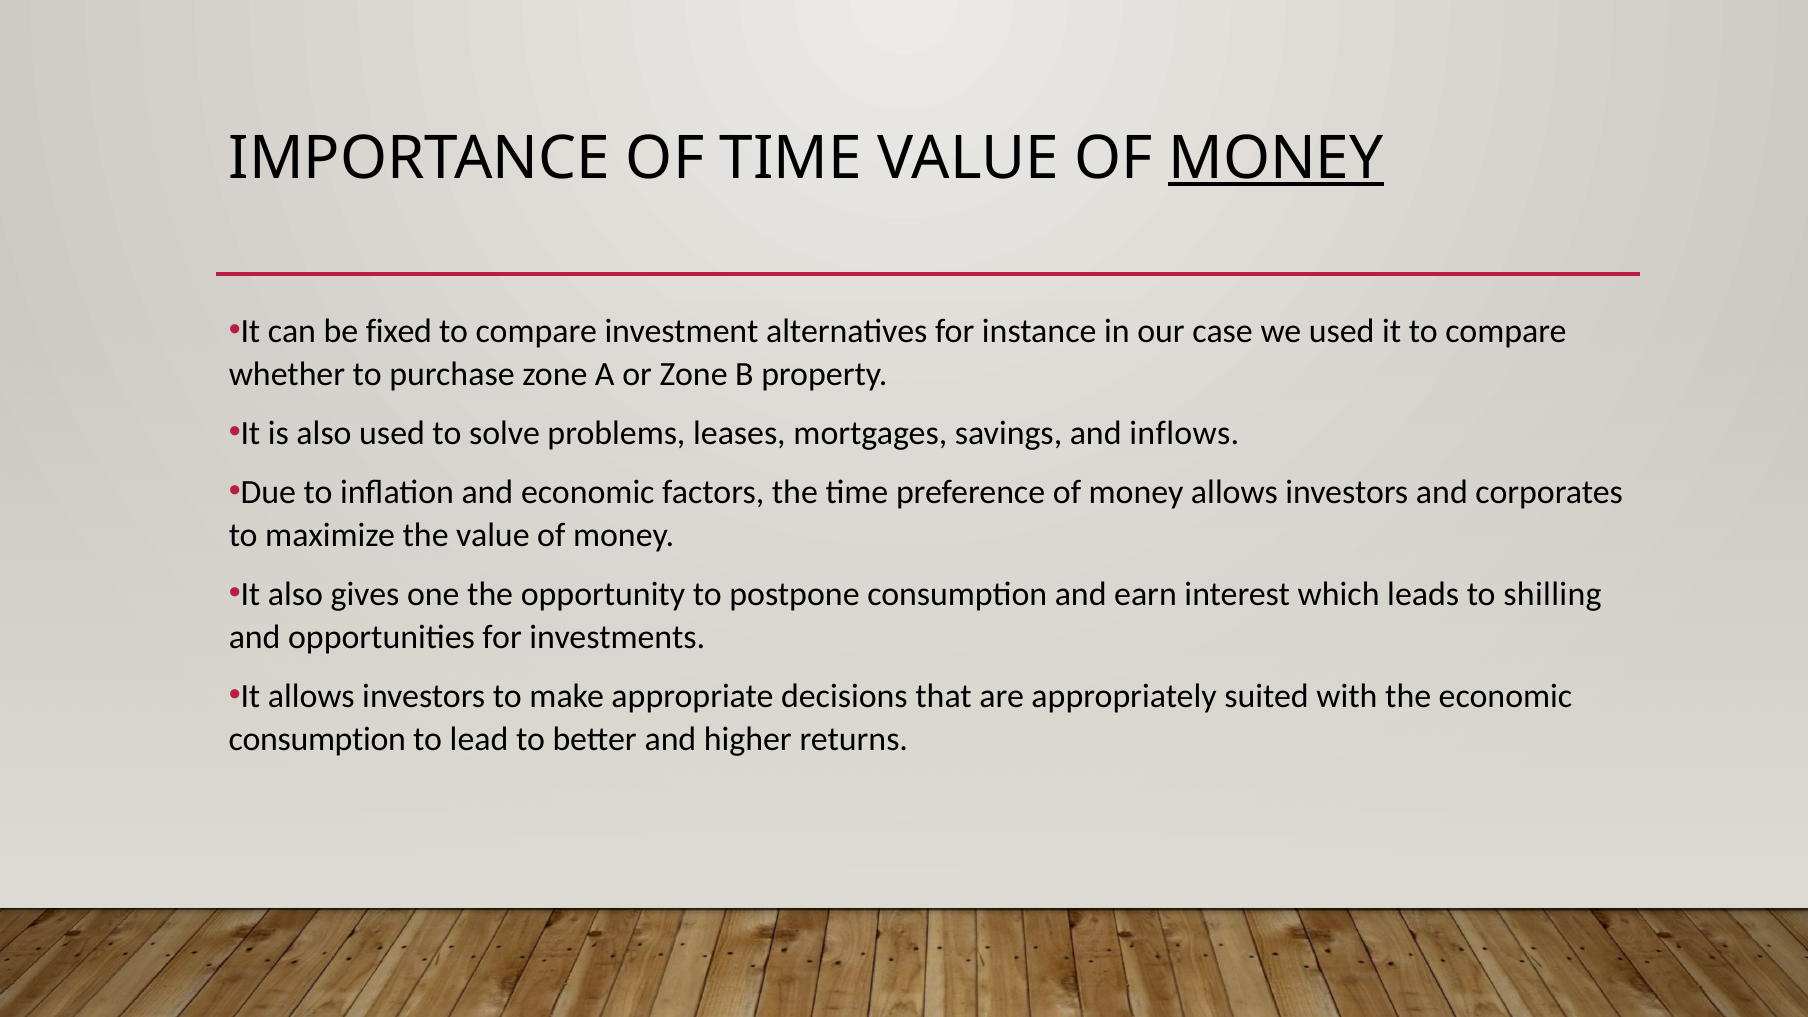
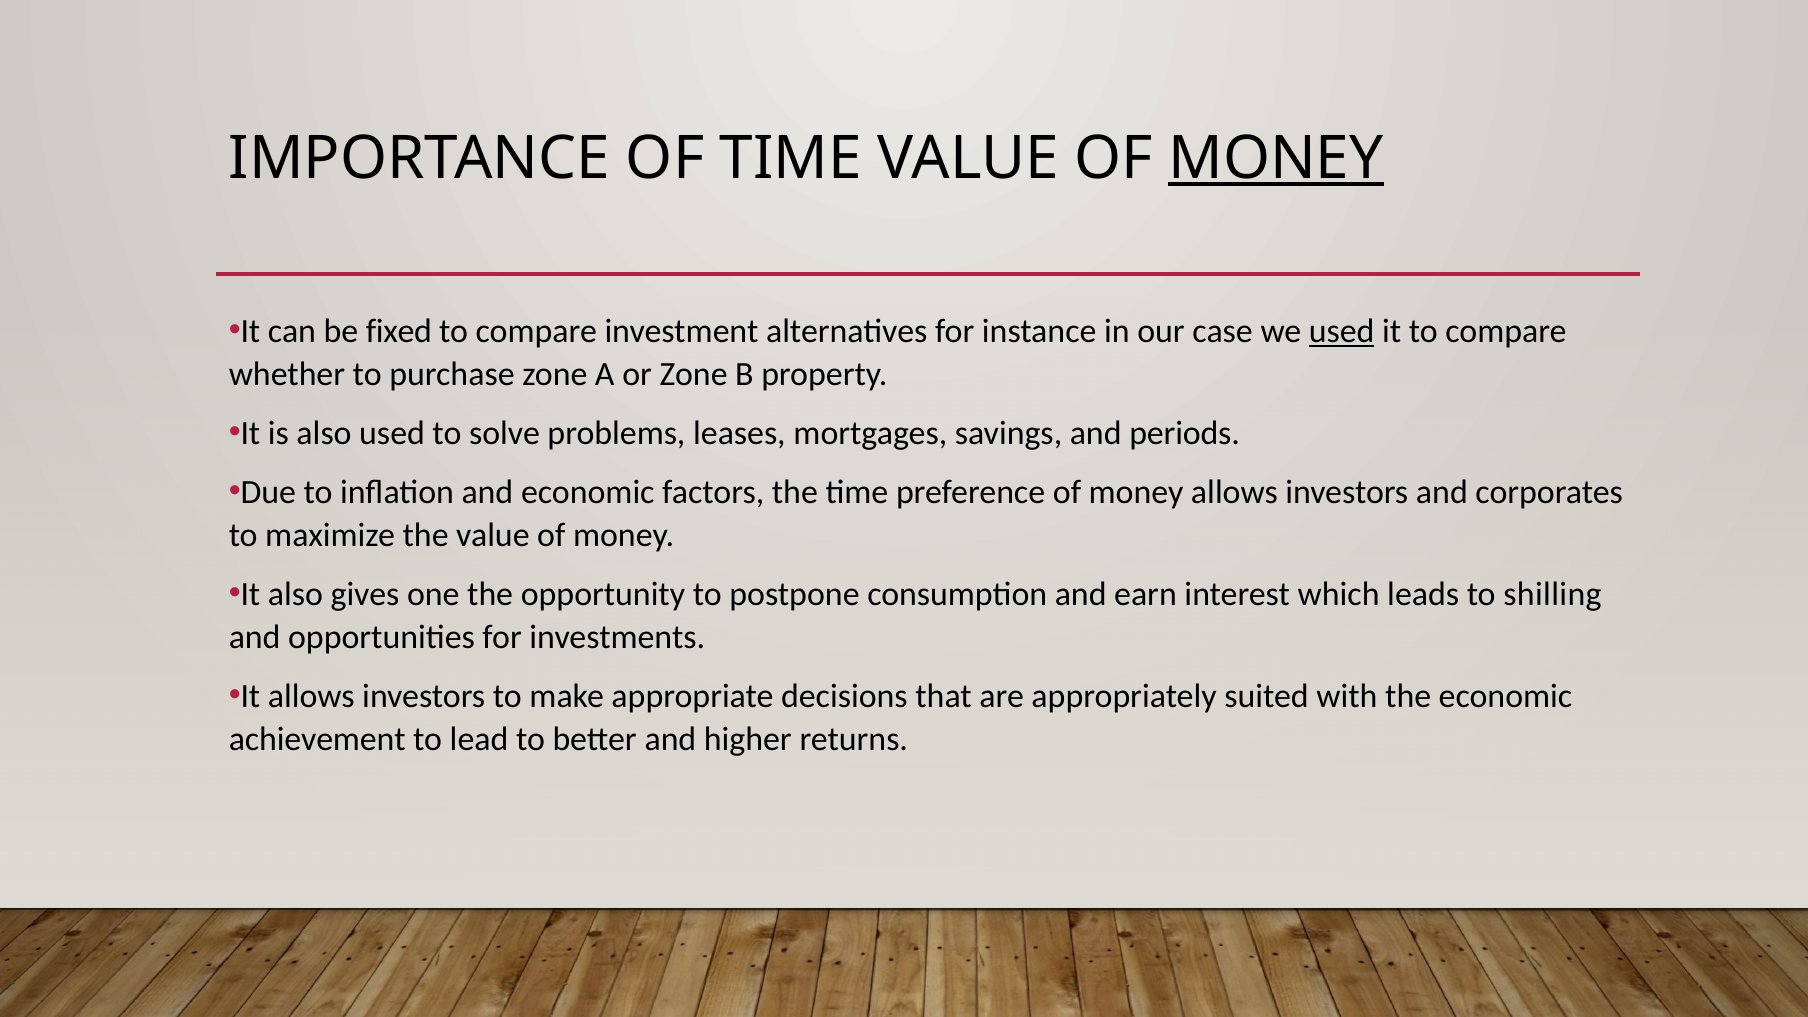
used at (1342, 331) underline: none -> present
inflows: inflows -> periods
consumption at (317, 740): consumption -> achievement
